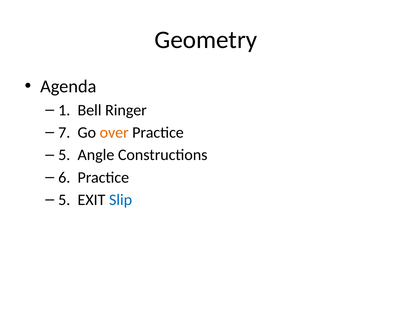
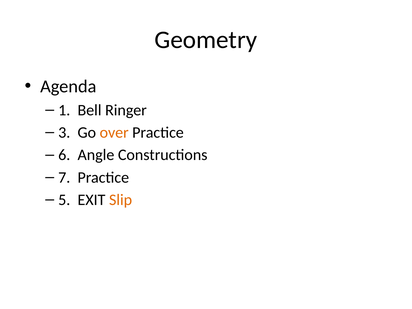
7: 7 -> 3
5 at (64, 155): 5 -> 6
6: 6 -> 7
Slip colour: blue -> orange
